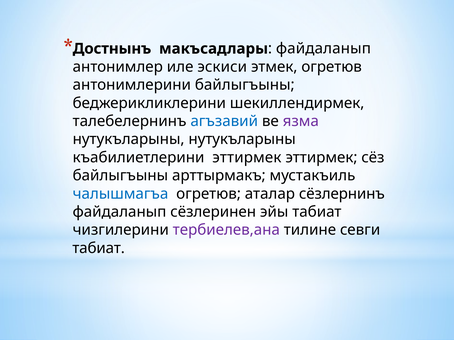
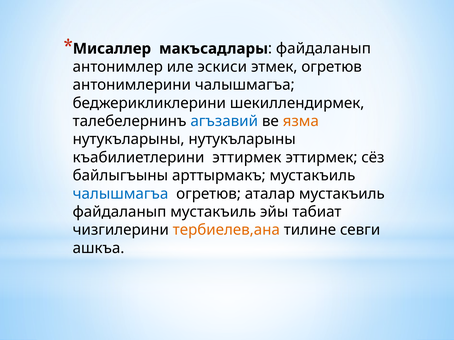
Достнынъ: Достнынъ -> Мисаллер
антонимлерини байлыгъыны: байлыгъыны -> чалышмагъа
язма colour: purple -> orange
аталар сёзлернинъ: сёзлернинъ -> мустакъиль
файдаланып сёзлеринен: сёзлеринен -> мустакъиль
тербиелев,ана colour: purple -> orange
табиат at (99, 248): табиат -> ашкъа
